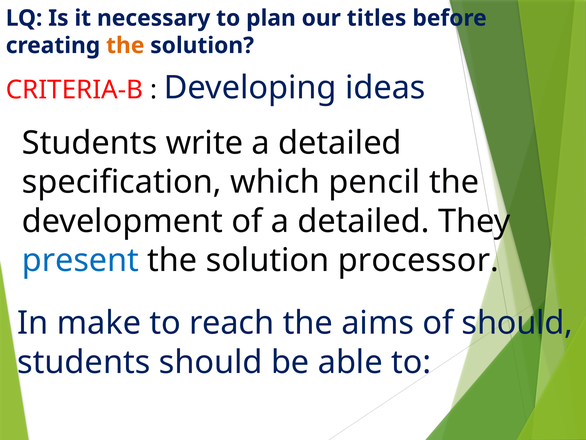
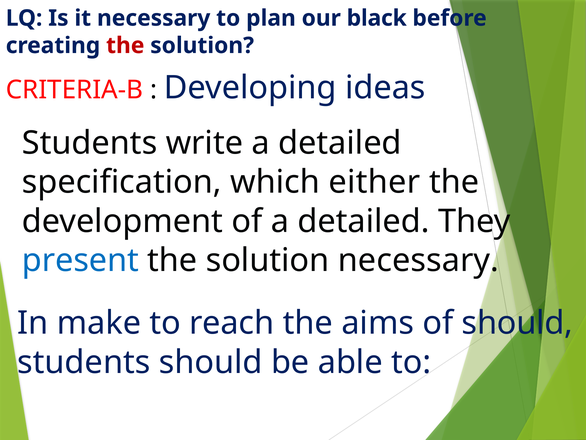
titles: titles -> black
the at (125, 45) colour: orange -> red
pencil: pencil -> either
solution processor: processor -> necessary
